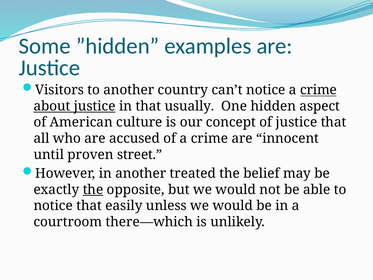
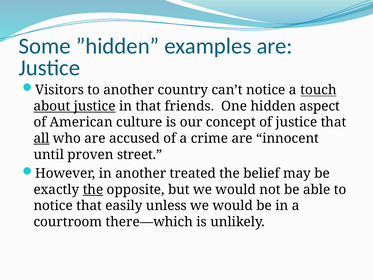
notice a crime: crime -> touch
usually: usually -> friends
all underline: none -> present
